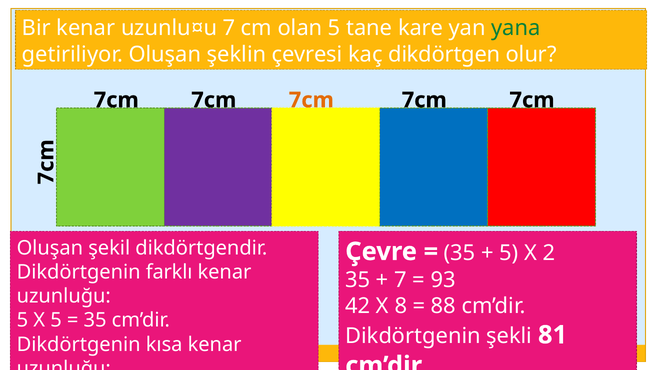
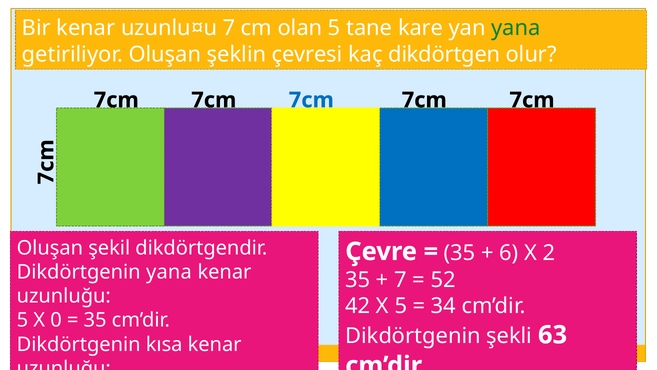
7cm at (311, 100) colour: orange -> blue
5 at (509, 253): 5 -> 6
Dikdörtgenin farklı: farklı -> yana
93: 93 -> 52
X 8: 8 -> 5
88: 88 -> 34
X 5: 5 -> 0
81: 81 -> 63
